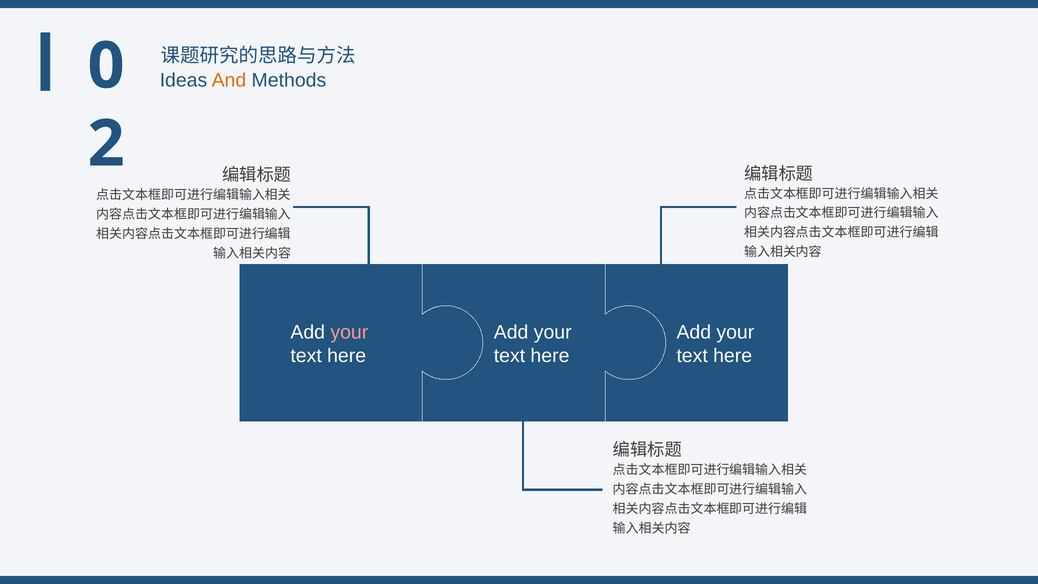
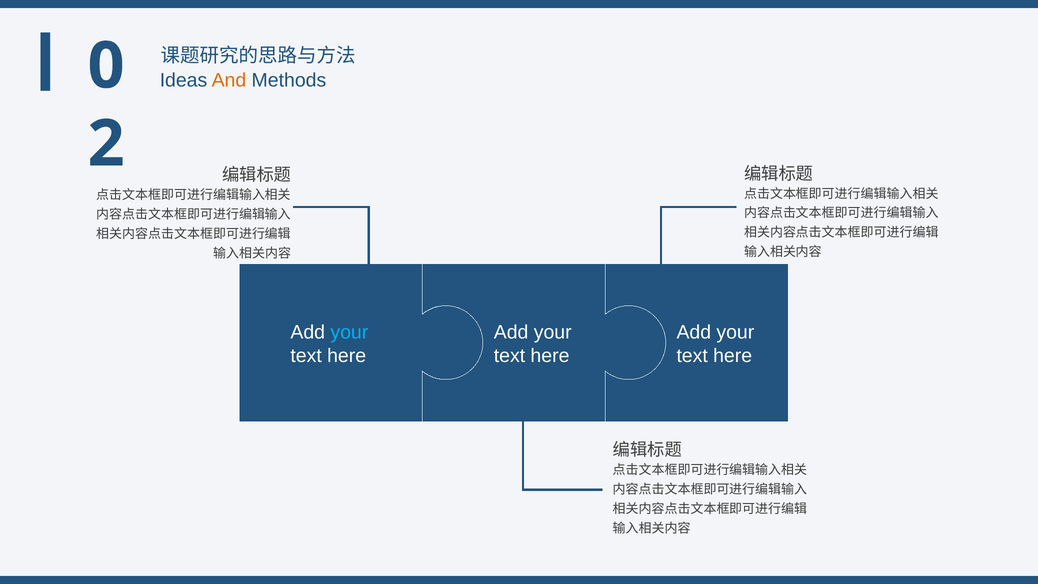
your at (349, 332) colour: pink -> light blue
